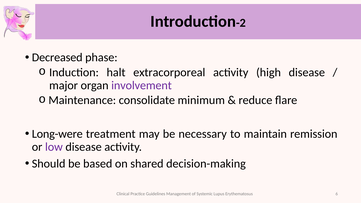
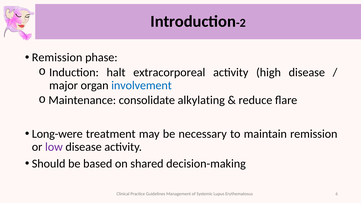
Decreased at (57, 58): Decreased -> Remission
involvement colour: purple -> blue
minimum: minimum -> alkylating
